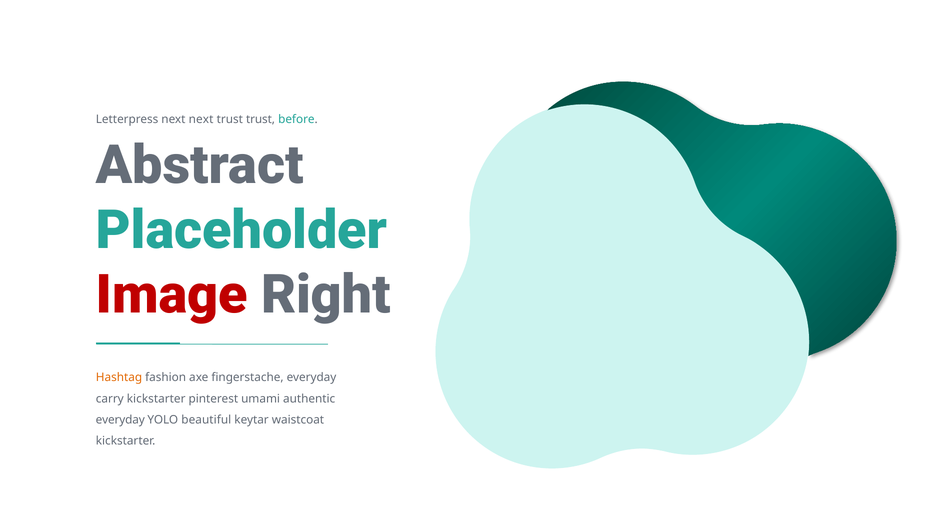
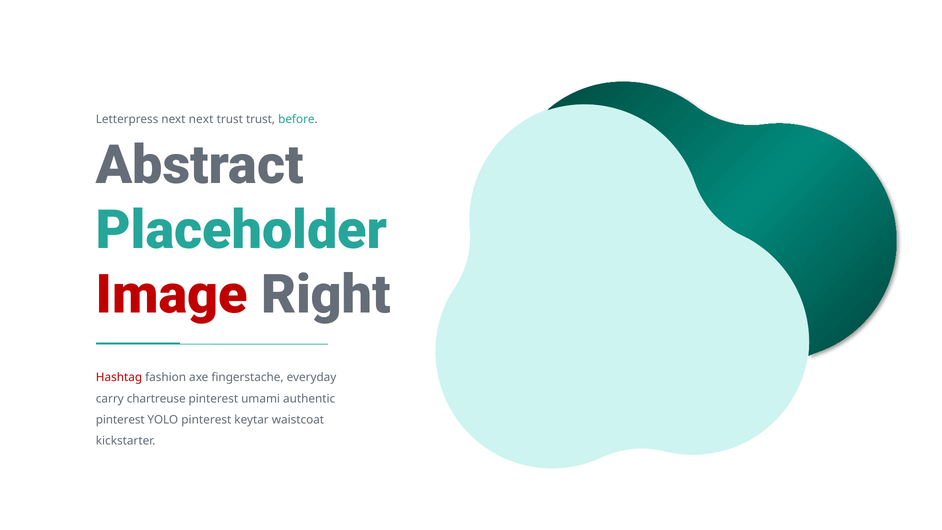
Hashtag colour: orange -> red
carry kickstarter: kickstarter -> chartreuse
everyday at (120, 420): everyday -> pinterest
YOLO beautiful: beautiful -> pinterest
